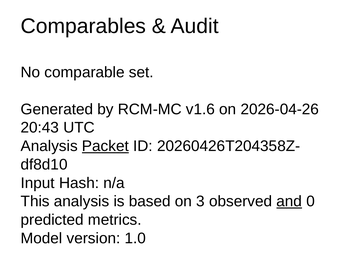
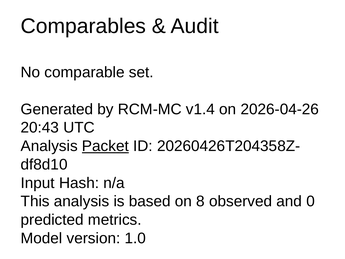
v1.6: v1.6 -> v1.4
3: 3 -> 8
and underline: present -> none
